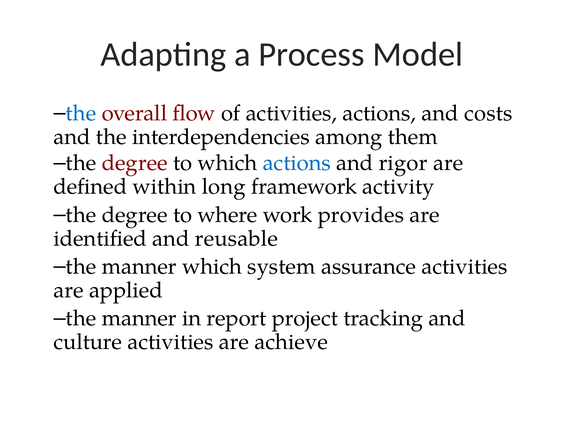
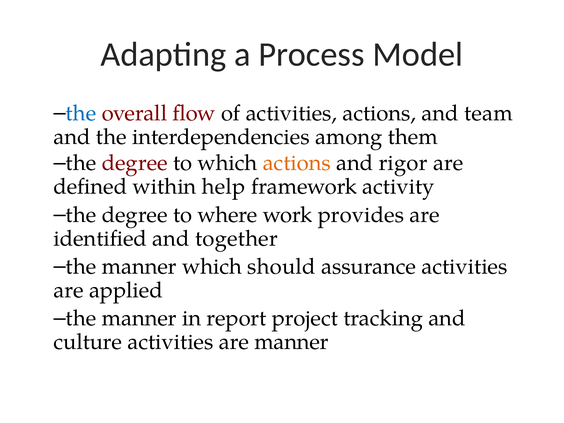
costs: costs -> team
actions at (297, 163) colour: blue -> orange
long: long -> help
reusable: reusable -> together
system: system -> should
are achieve: achieve -> manner
